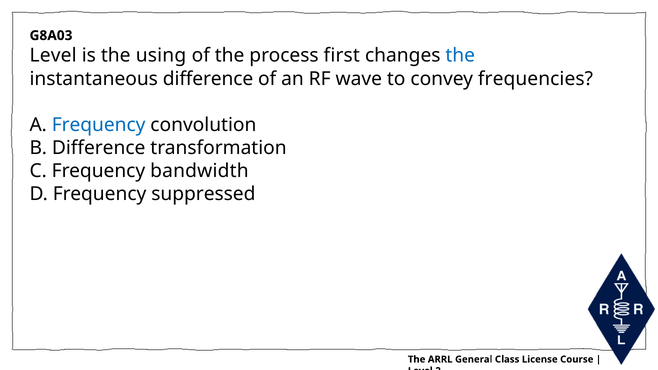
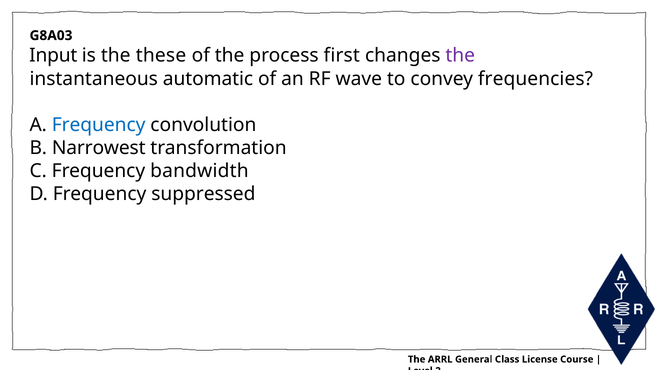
Level at (53, 56): Level -> Input
using: using -> these
the at (460, 56) colour: blue -> purple
instantaneous difference: difference -> automatic
B Difference: Difference -> Narrowest
